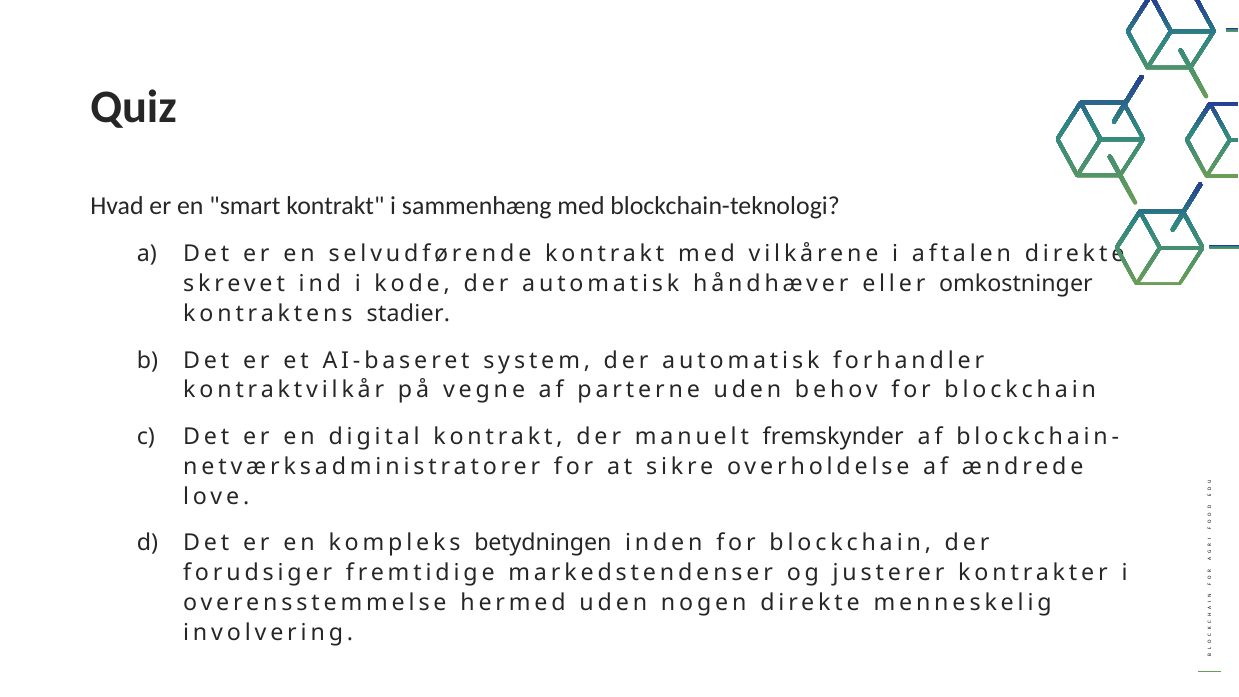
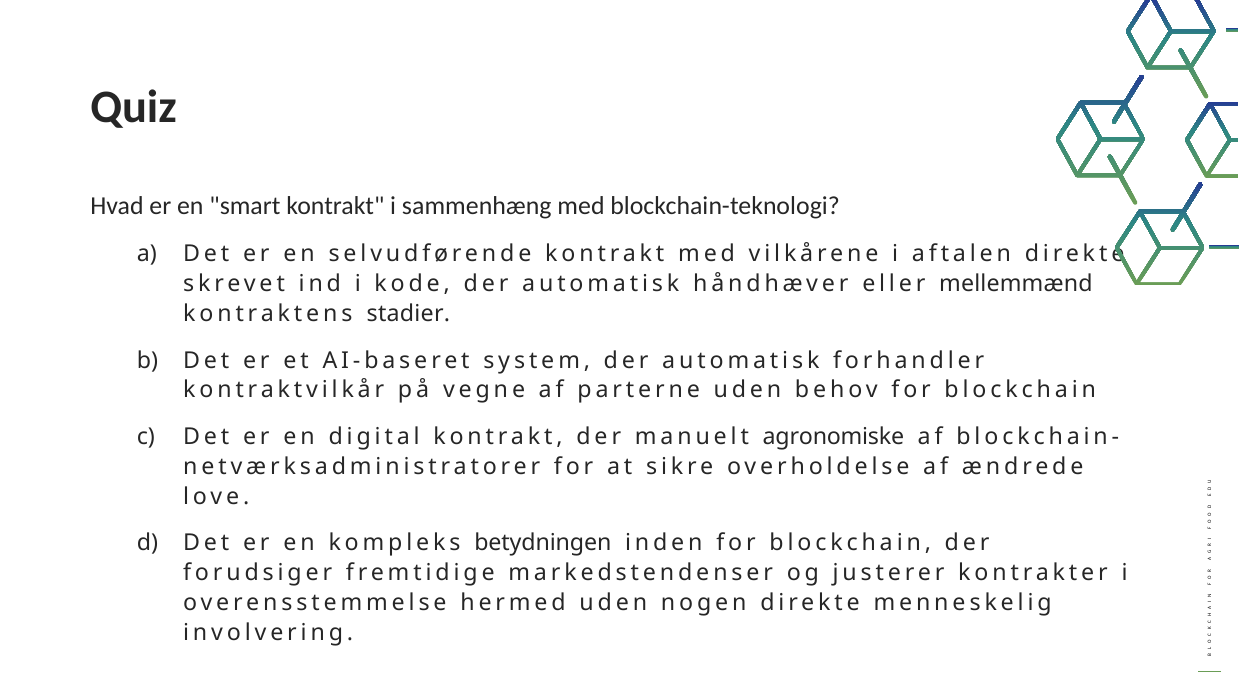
omkostninger: omkostninger -> mellemmænd
fremskynder: fremskynder -> agronomiske
